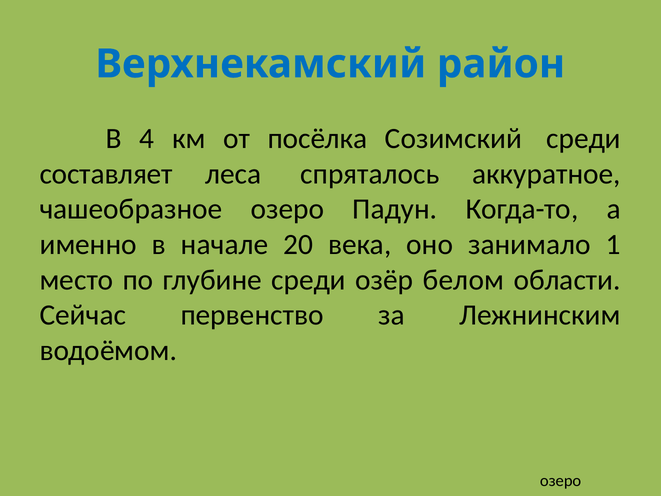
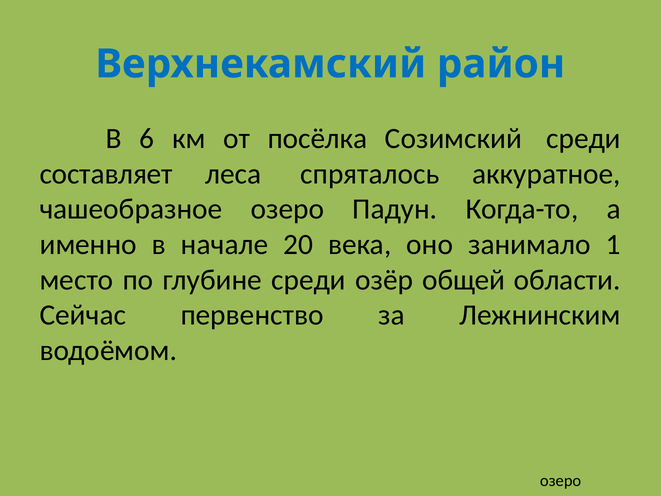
4: 4 -> 6
белом: белом -> общей
